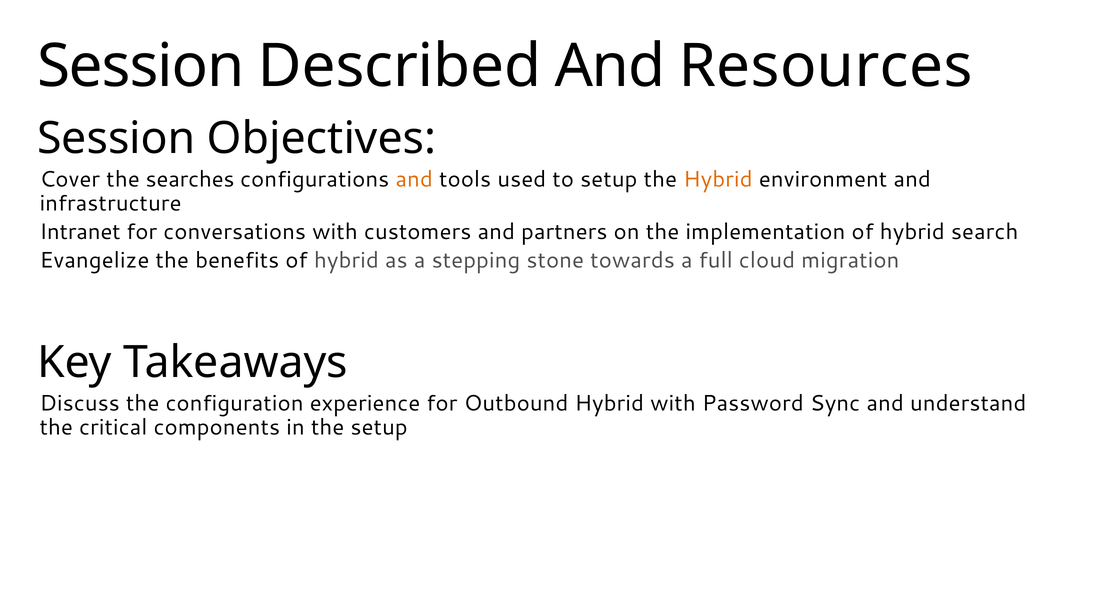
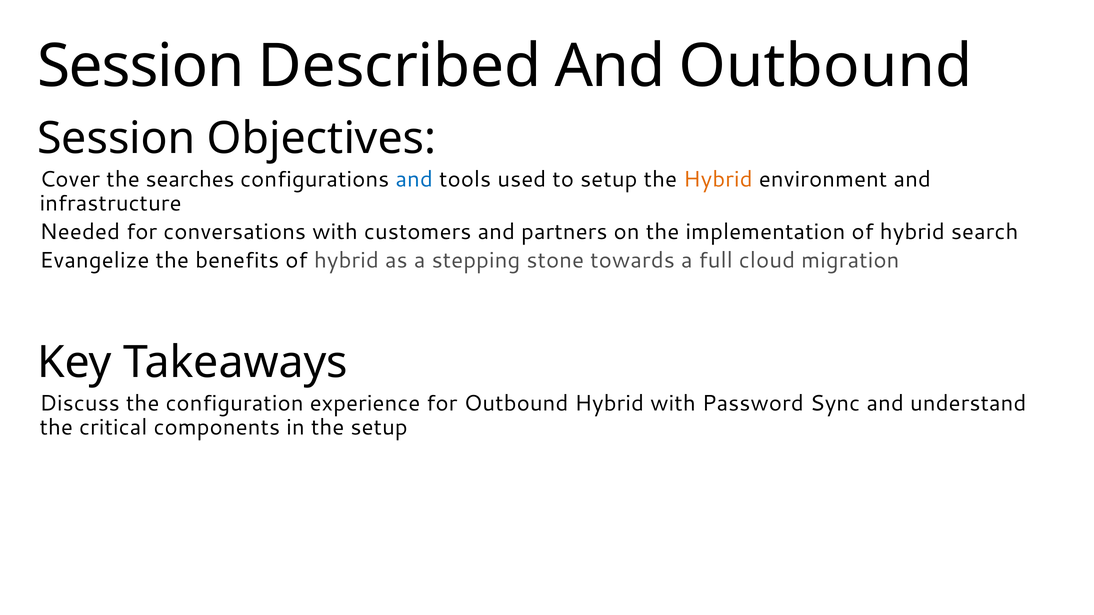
And Resources: Resources -> Outbound
and at (414, 179) colour: orange -> blue
Intranet: Intranet -> Needed
